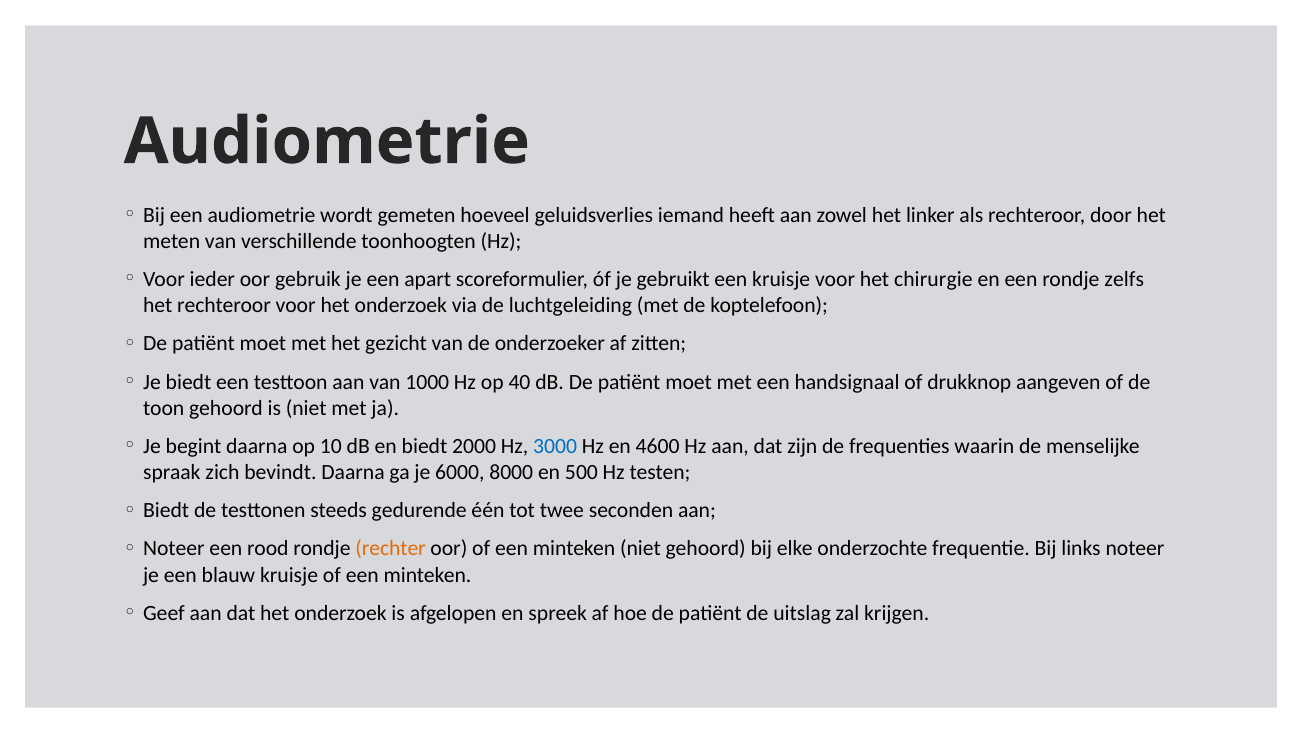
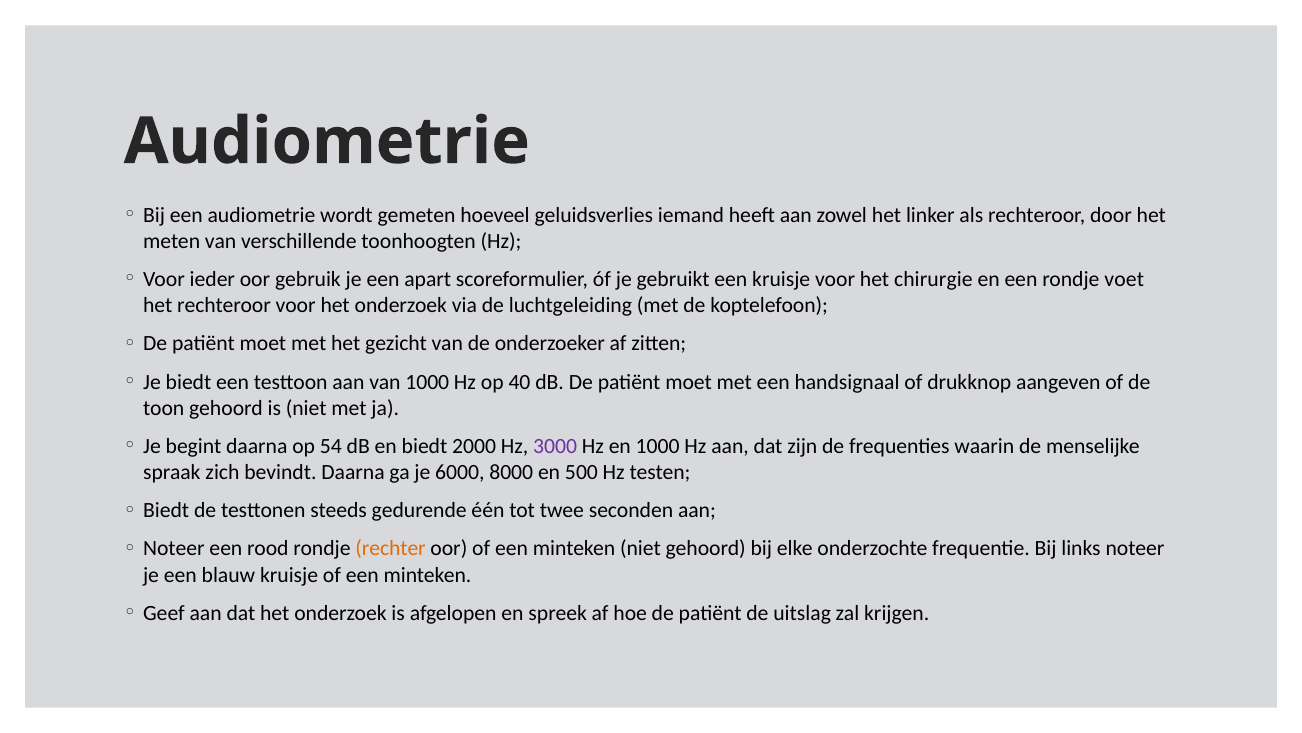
zelfs: zelfs -> voet
10: 10 -> 54
3000 colour: blue -> purple
en 4600: 4600 -> 1000
